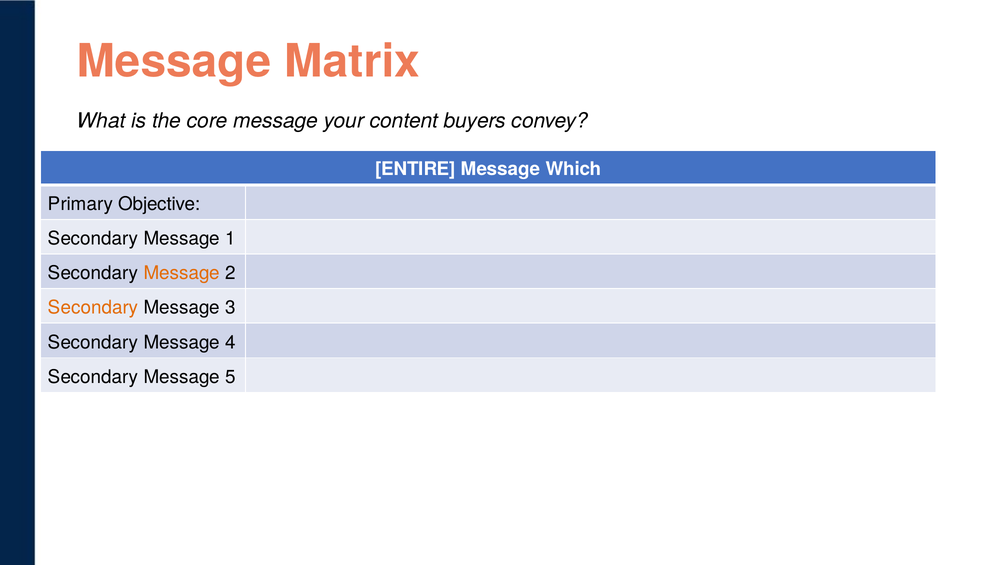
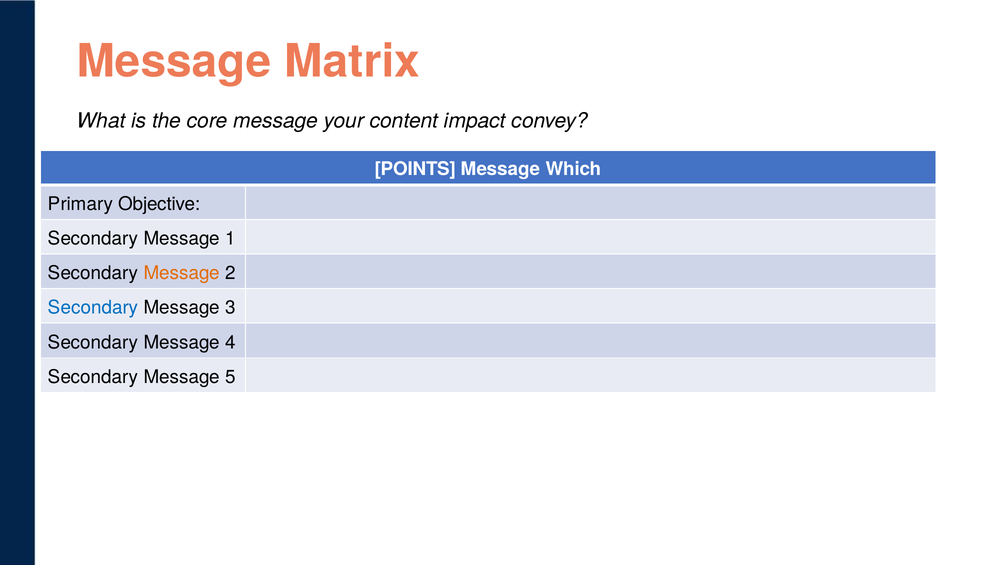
buyers: buyers -> impact
ENTIRE: ENTIRE -> POINTS
Secondary at (93, 308) colour: orange -> blue
